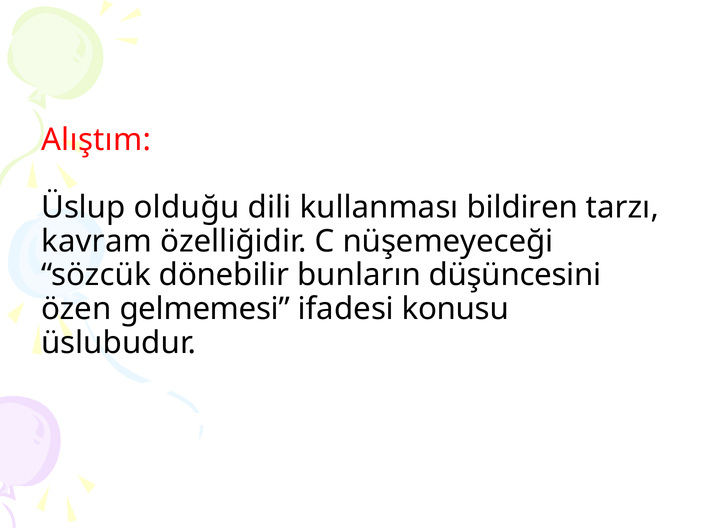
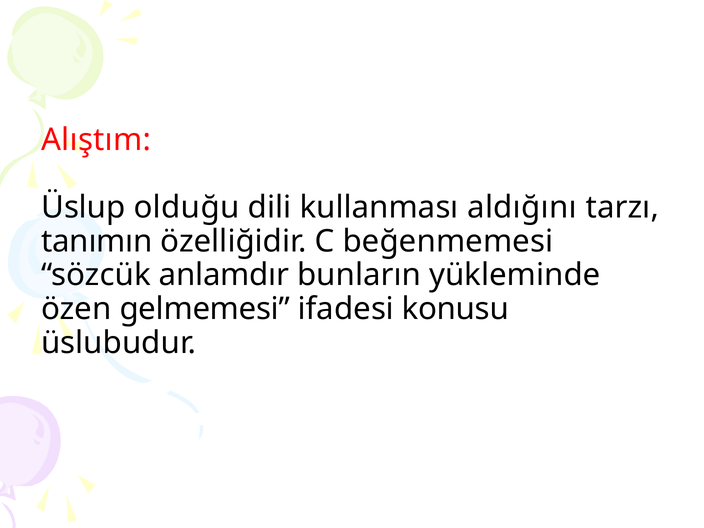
bildiren: bildiren -> aldığını
kavram: kavram -> tanımın
nüşemeyeceği: nüşemeyeceği -> beğenmemesi
dönebilir: dönebilir -> anlamdır
düşüncesini: düşüncesini -> yükleminde
